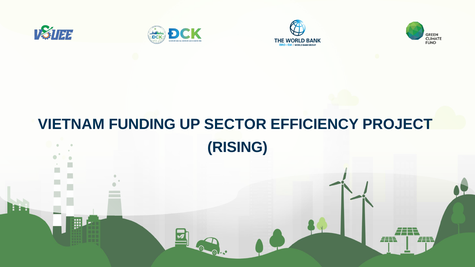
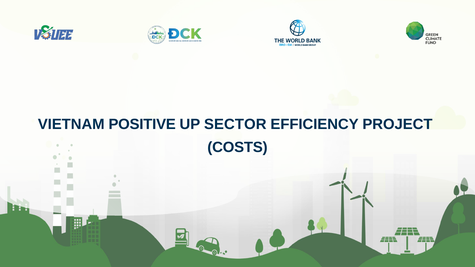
FUNDING: FUNDING -> POSITIVE
RISING: RISING -> COSTS
